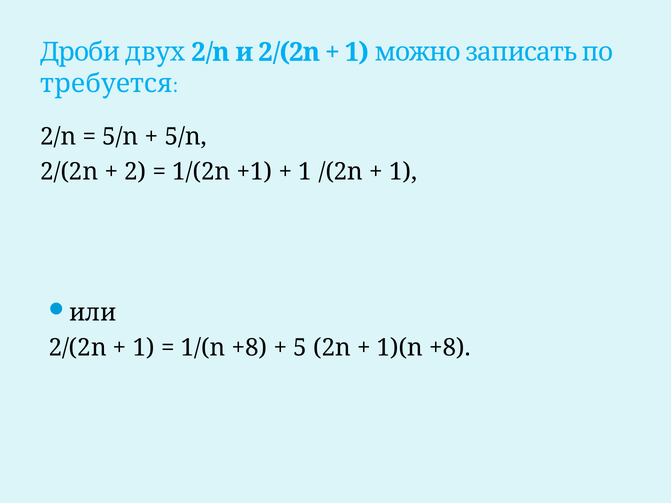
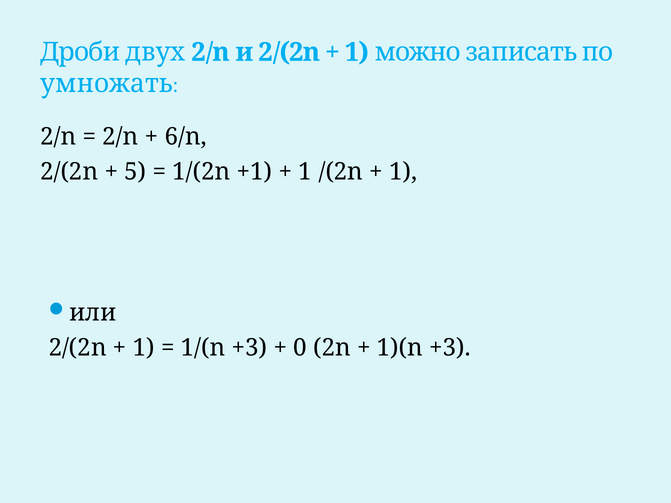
требуется: требуется -> умножать
5/n at (120, 137): 5/n -> 2/n
5/n at (186, 137): 5/n -> 6/n
2: 2 -> 5
1/(n +8: +8 -> +3
5: 5 -> 0
1)(n +8: +8 -> +3
